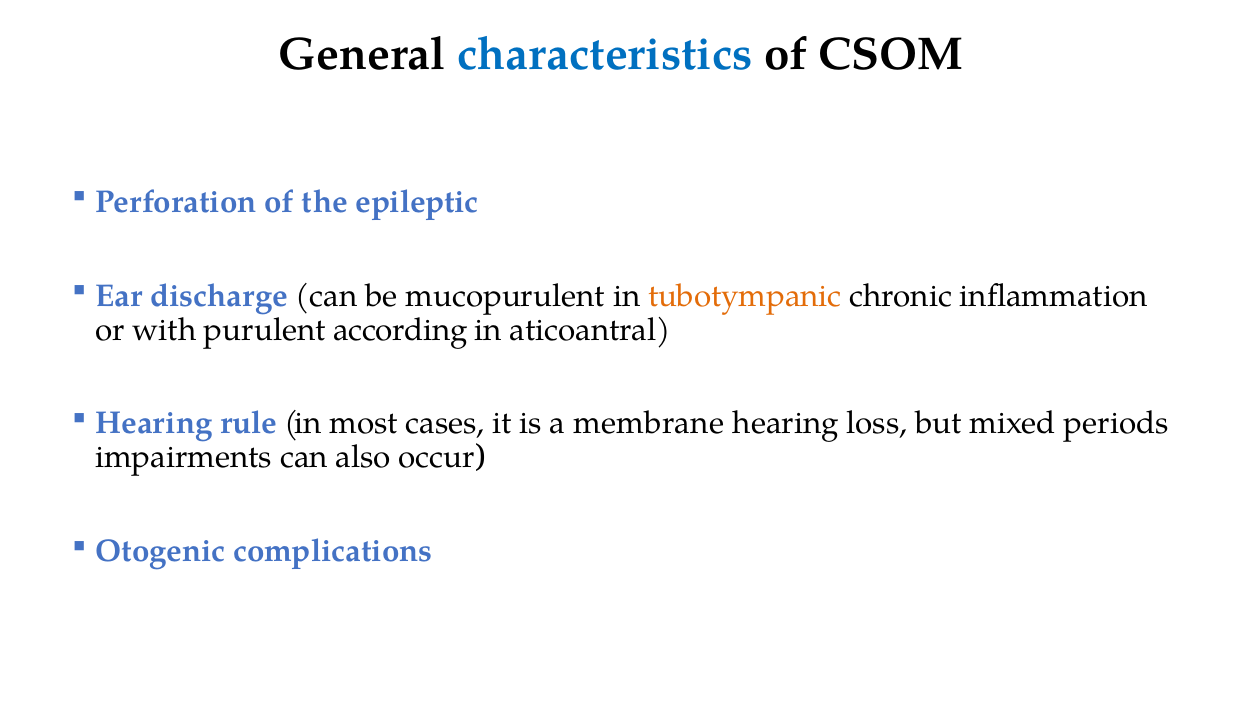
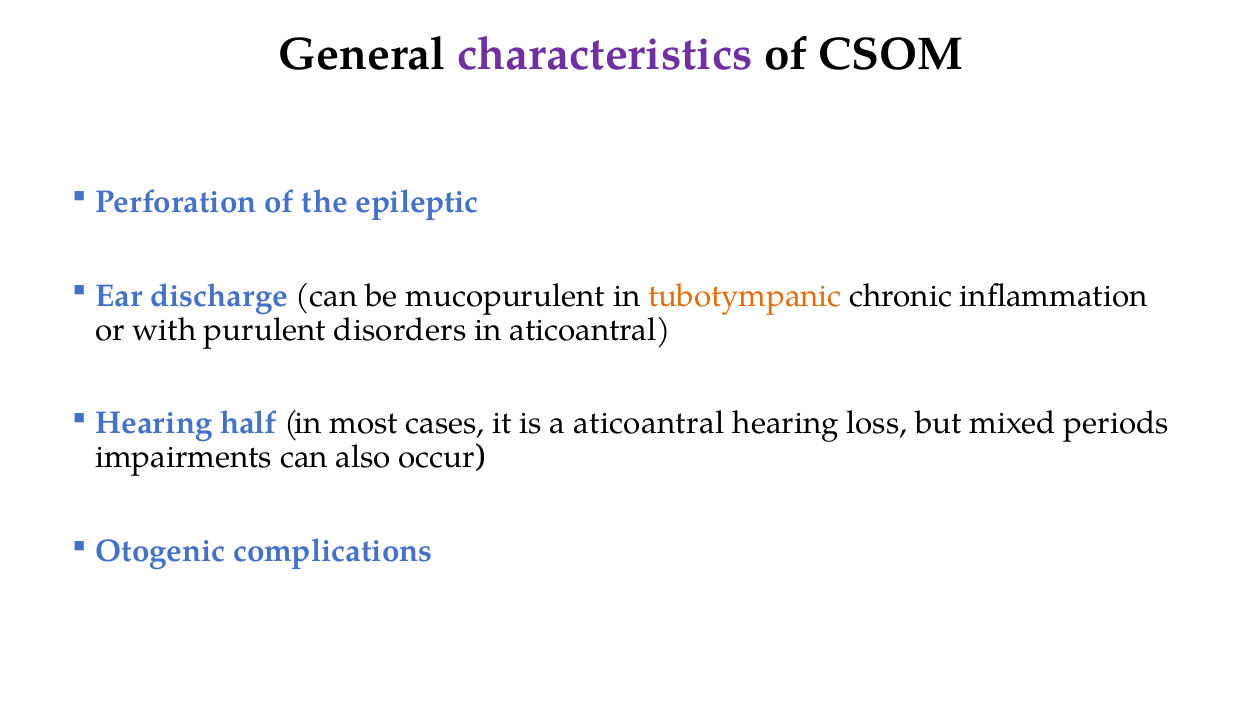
characteristics colour: blue -> purple
according: according -> disorders
rule: rule -> half
a membrane: membrane -> aticoantral
